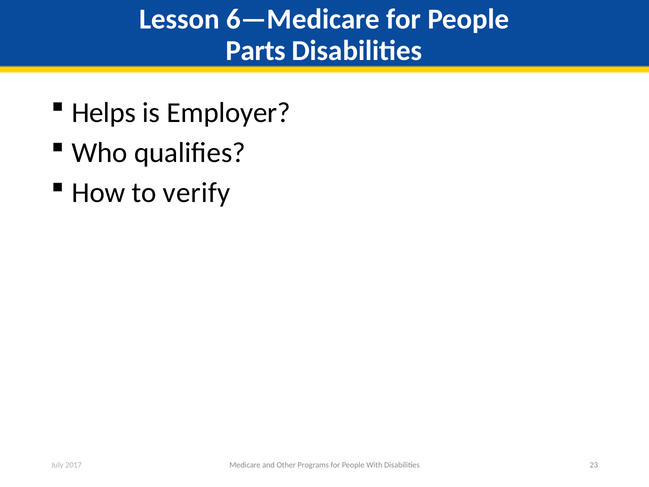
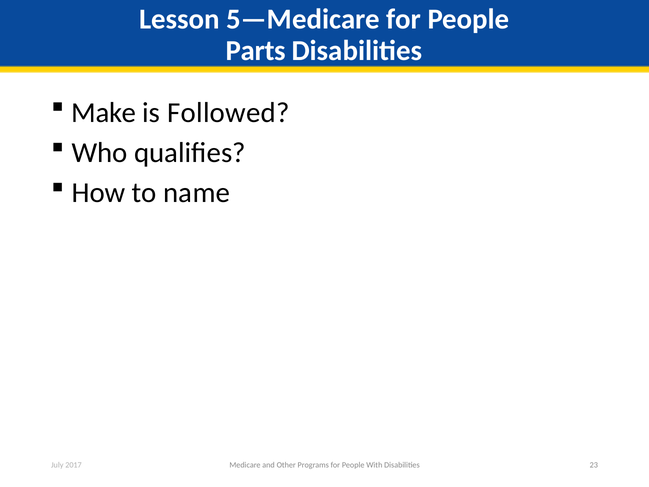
6—Medicare: 6—Medicare -> 5—Medicare
Helps: Helps -> Make
Employer: Employer -> Followed
verify: verify -> name
